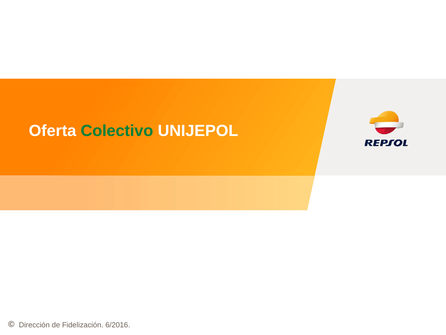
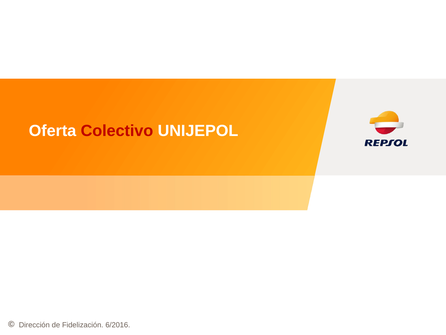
Colectivo colour: green -> red
